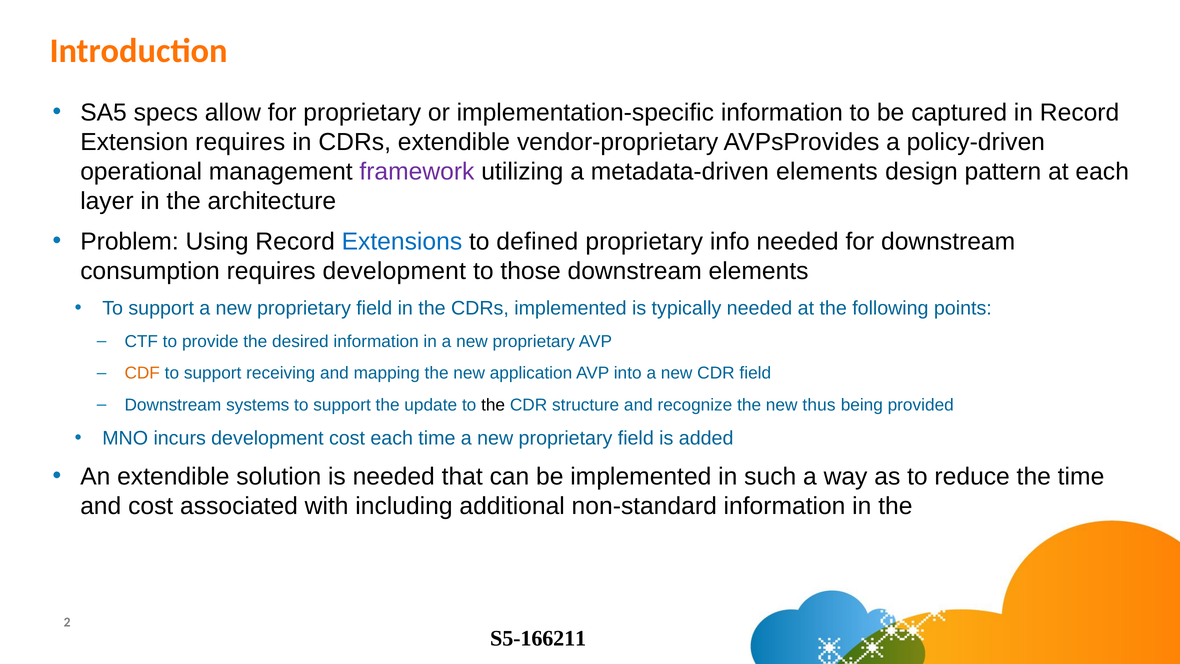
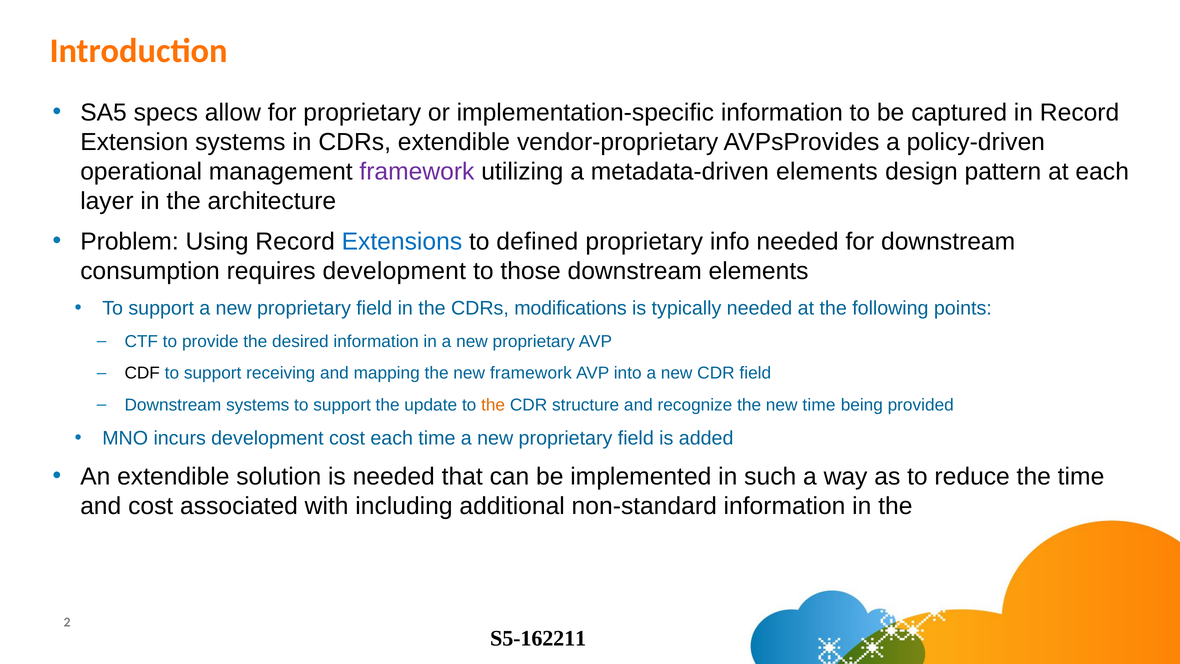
Extension requires: requires -> systems
CDRs implemented: implemented -> modifications
CDF colour: orange -> black
new application: application -> framework
the at (493, 405) colour: black -> orange
new thus: thus -> time
S5-166211: S5-166211 -> S5-162211
